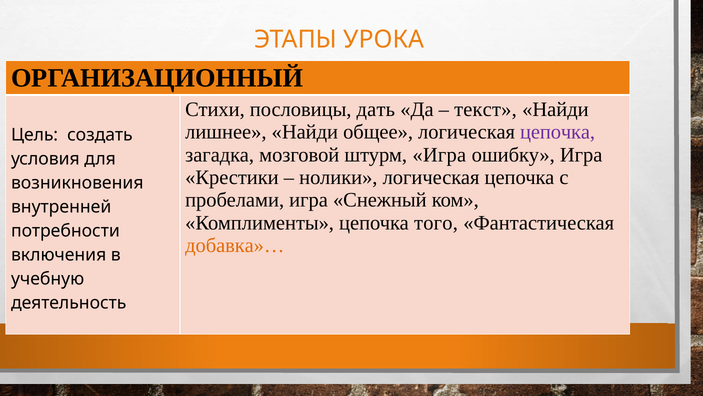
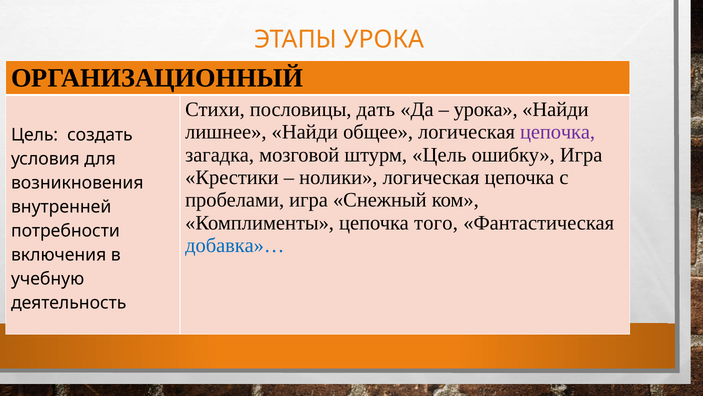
текст at (485, 109): текст -> урока
штурм Игра: Игра -> Цель
добавка»… colour: orange -> blue
